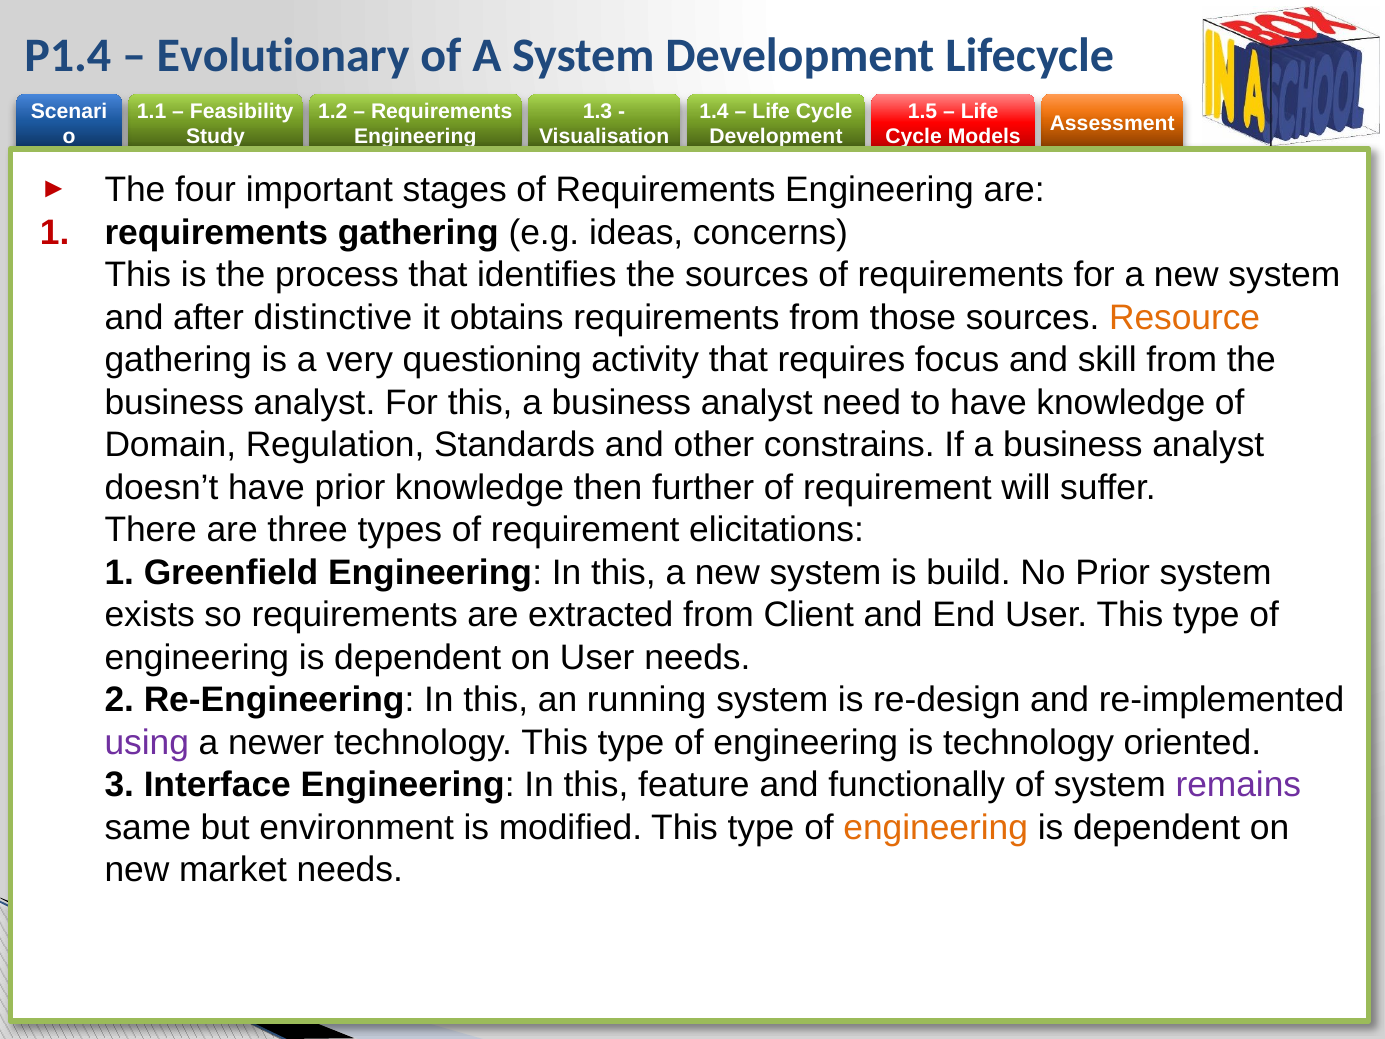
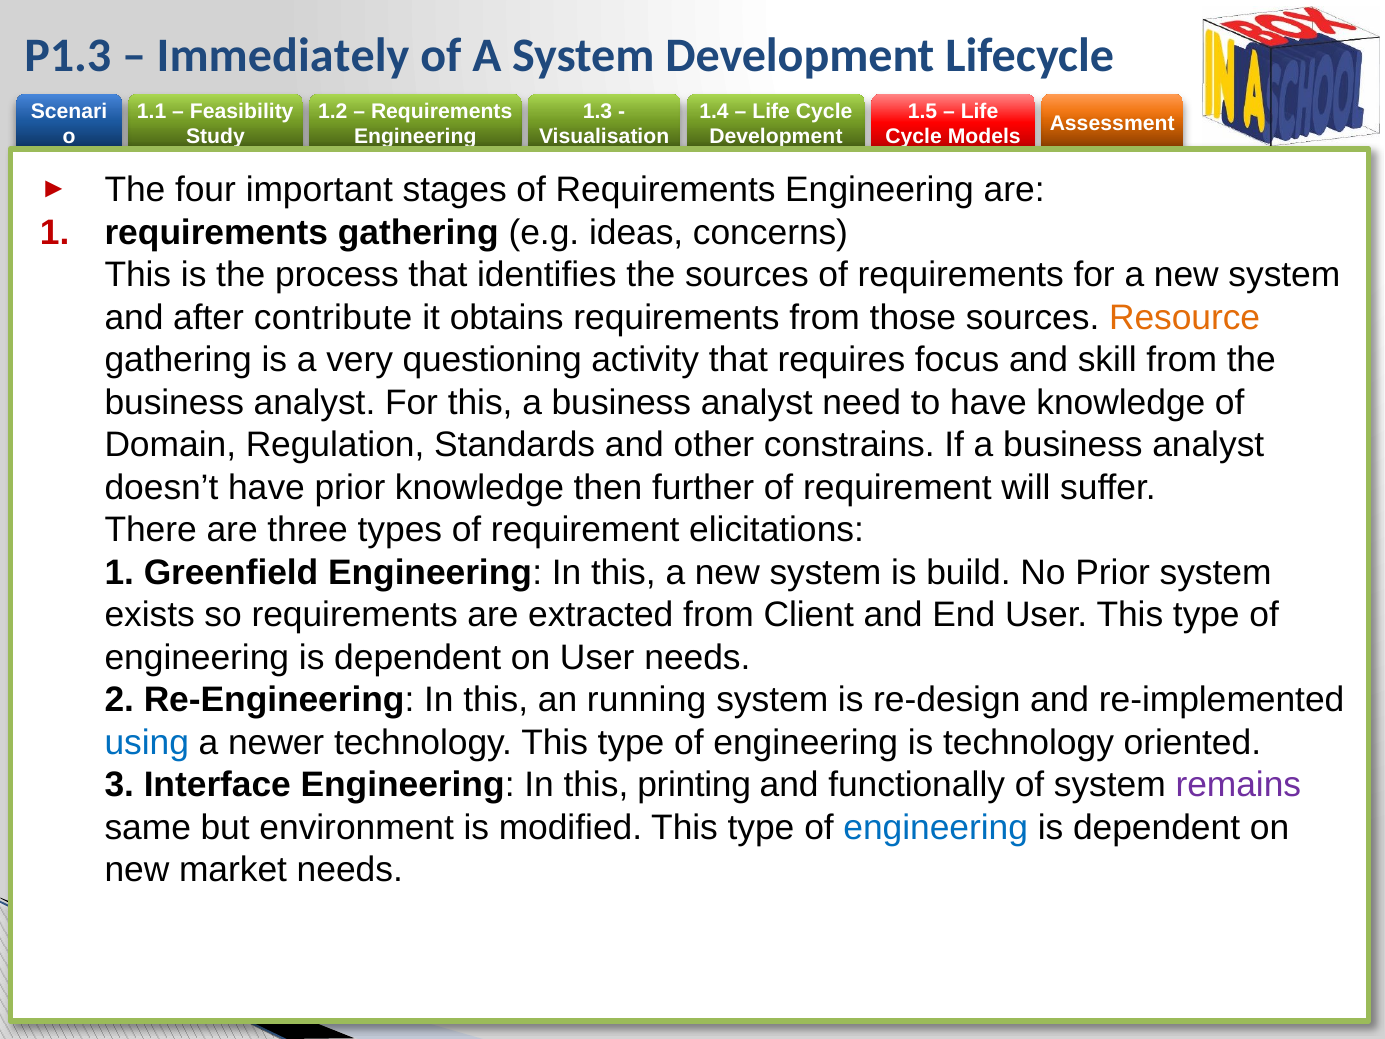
P1.4: P1.4 -> P1.3
Evolutionary: Evolutionary -> Immediately
distinctive: distinctive -> contribute
using colour: purple -> blue
feature: feature -> printing
engineering at (936, 827) colour: orange -> blue
